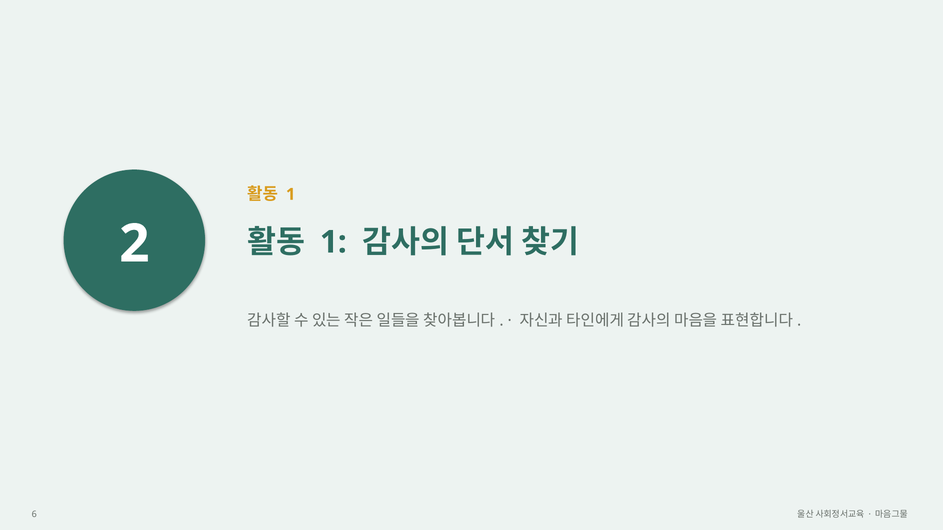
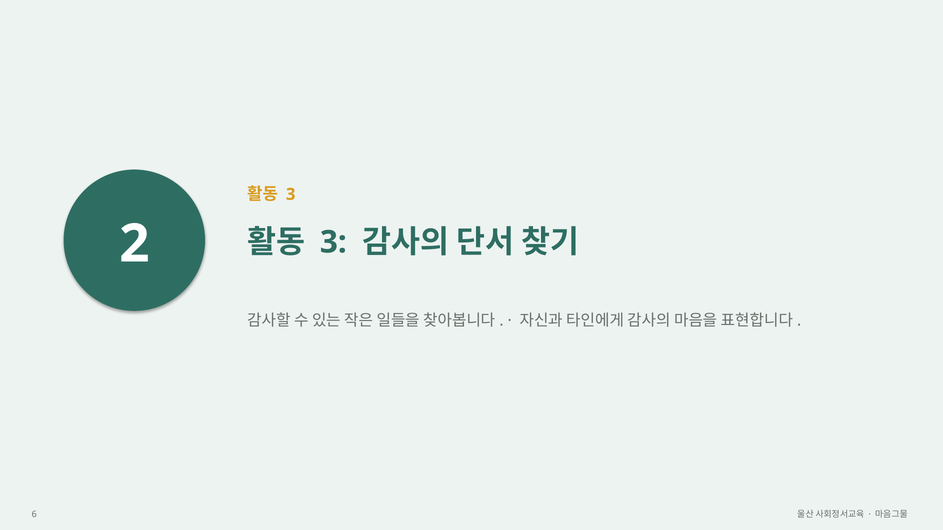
1 at (291, 194): 1 -> 3
1 at (333, 242): 1 -> 3
